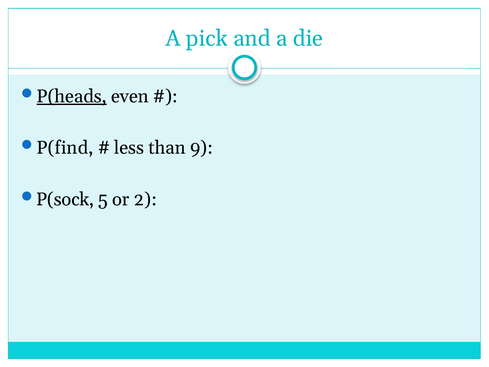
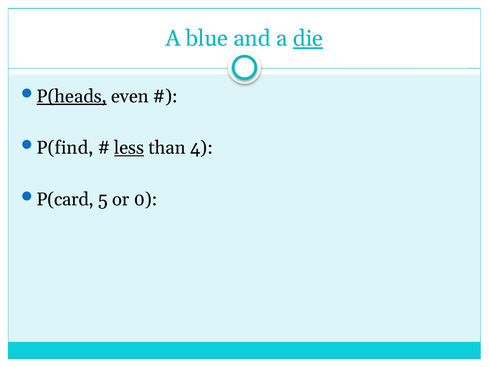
pick: pick -> blue
die underline: none -> present
less underline: none -> present
9: 9 -> 4
P(sock: P(sock -> P(card
2: 2 -> 0
